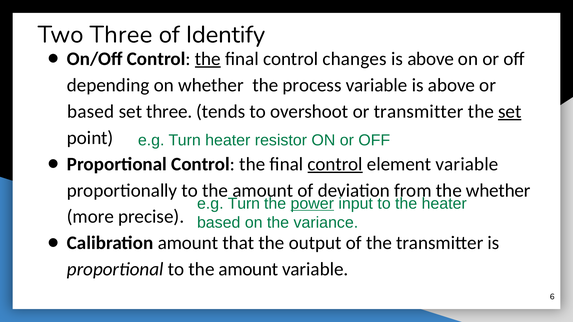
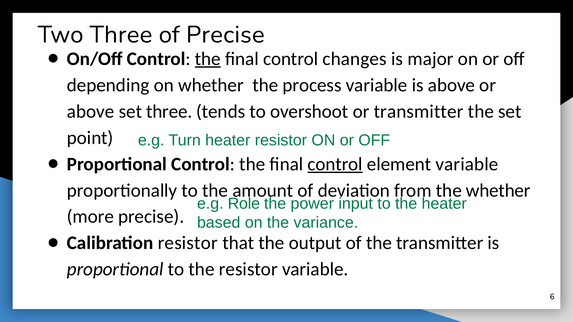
of Identify: Identify -> Precise
above at (431, 59): above -> major
based at (91, 112): based -> above
set at (510, 112) underline: present -> none
Turn at (244, 204): Turn -> Role
power underline: present -> none
Calibration amount: amount -> resistor
proportional to the amount: amount -> resistor
